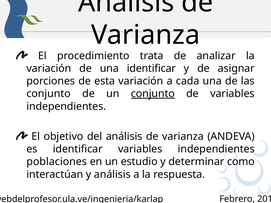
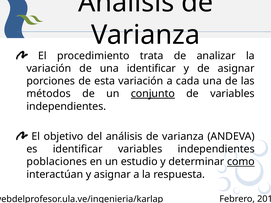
conjunto at (49, 94): conjunto -> métodos
como underline: none -> present
y análisis: análisis -> asignar
